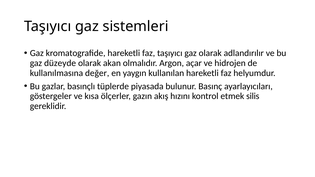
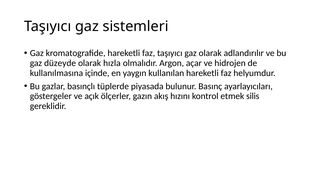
akan: akan -> hızla
değer: değer -> içinde
kısa: kısa -> açık
